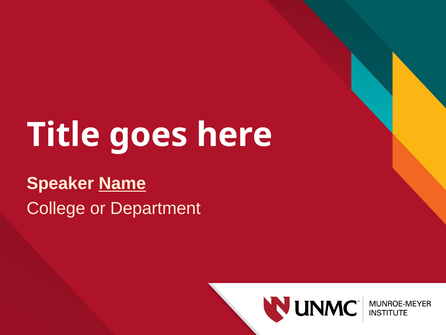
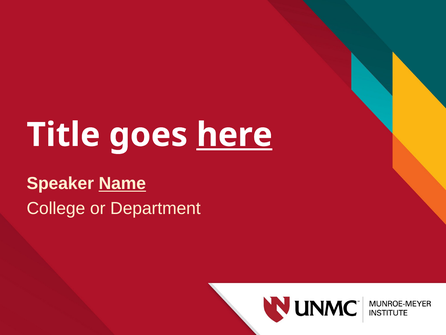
here underline: none -> present
